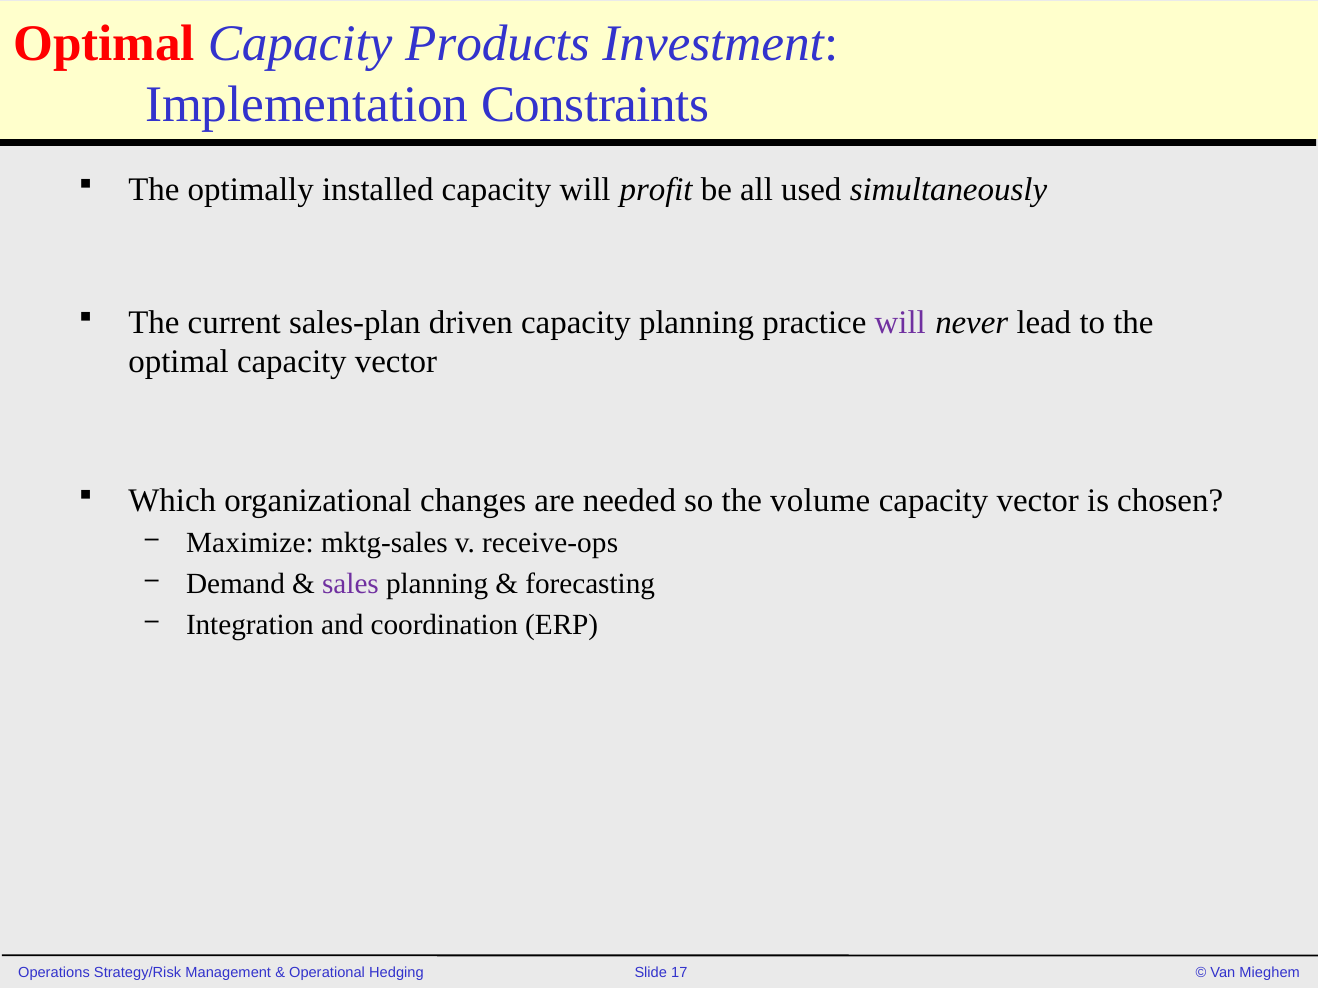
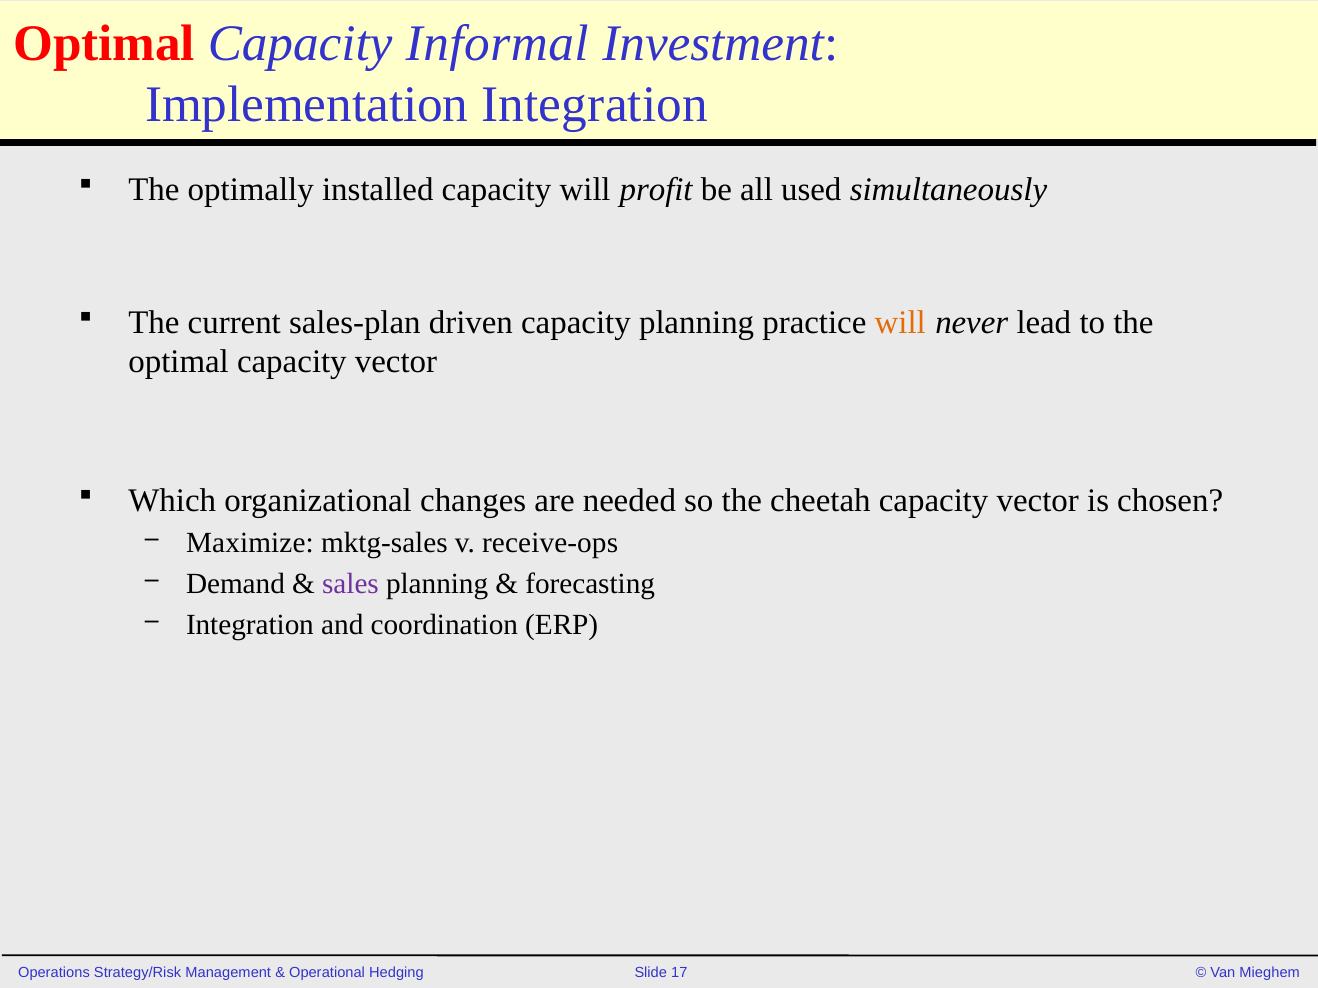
Products: Products -> Informal
Implementation Constraints: Constraints -> Integration
will at (900, 323) colour: purple -> orange
volume: volume -> cheetah
